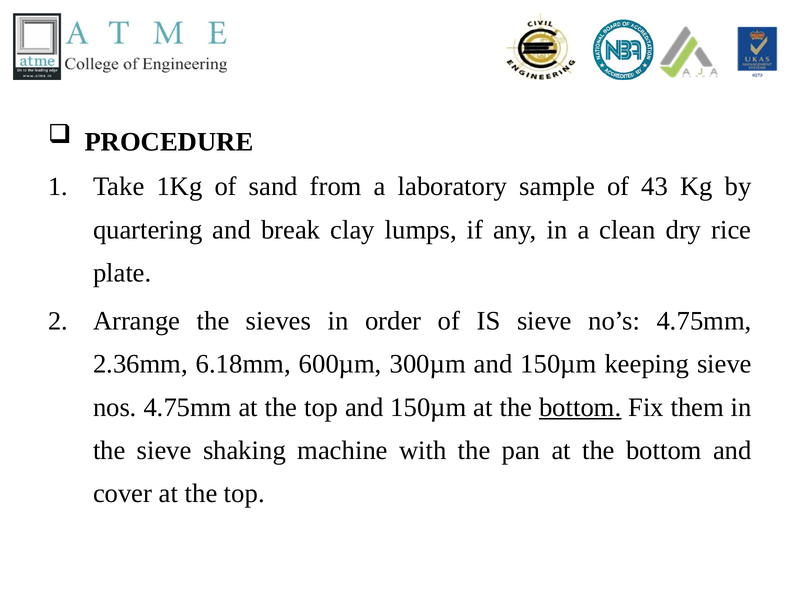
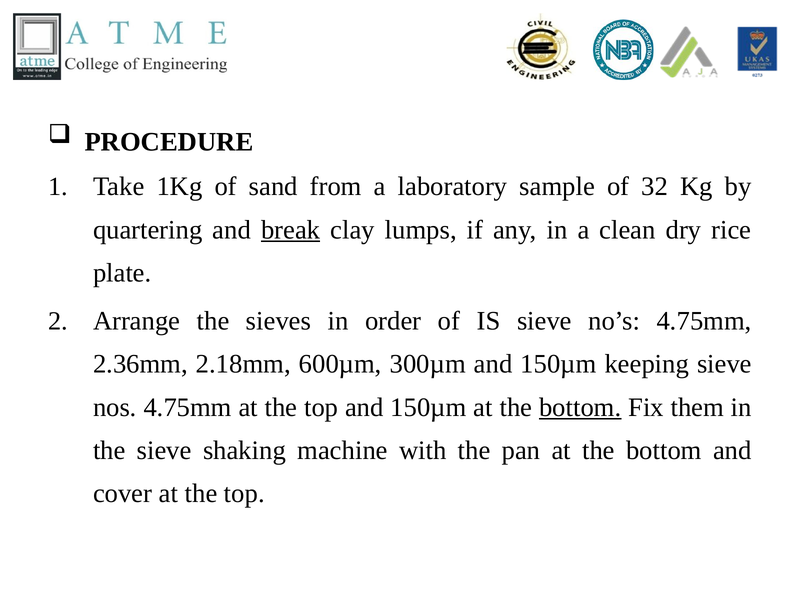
43: 43 -> 32
break underline: none -> present
6.18mm: 6.18mm -> 2.18mm
